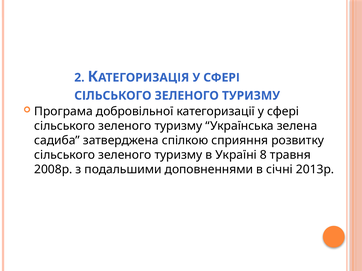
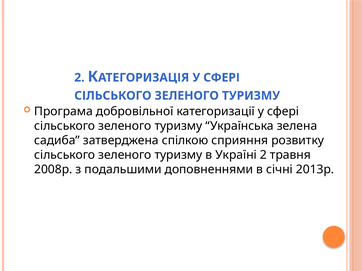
Україні 8: 8 -> 2
